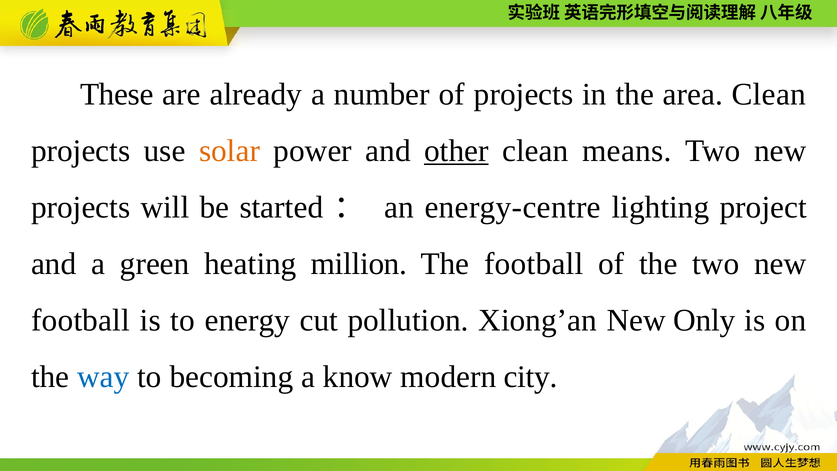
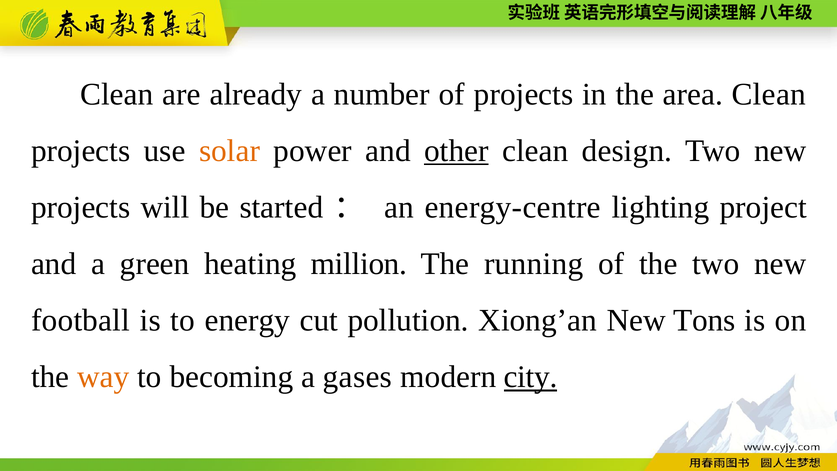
These at (117, 94): These -> Clean
means: means -> design
The football: football -> running
Only: Only -> Tons
way colour: blue -> orange
know: know -> gases
city underline: none -> present
